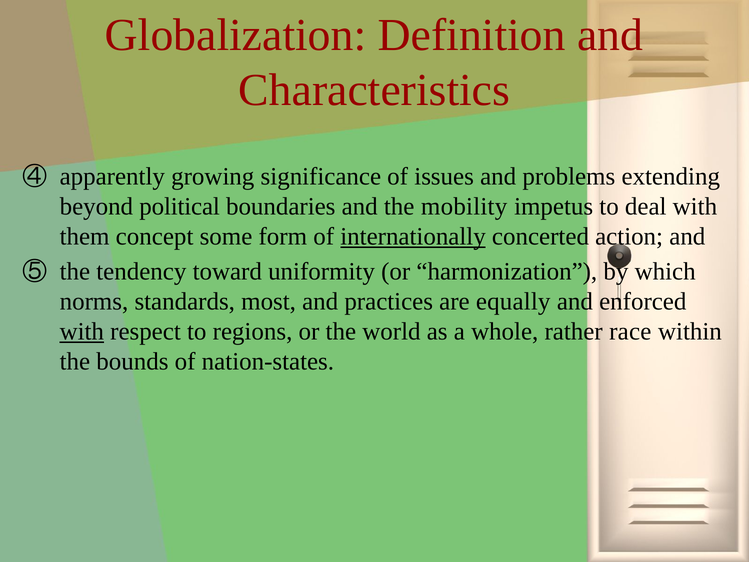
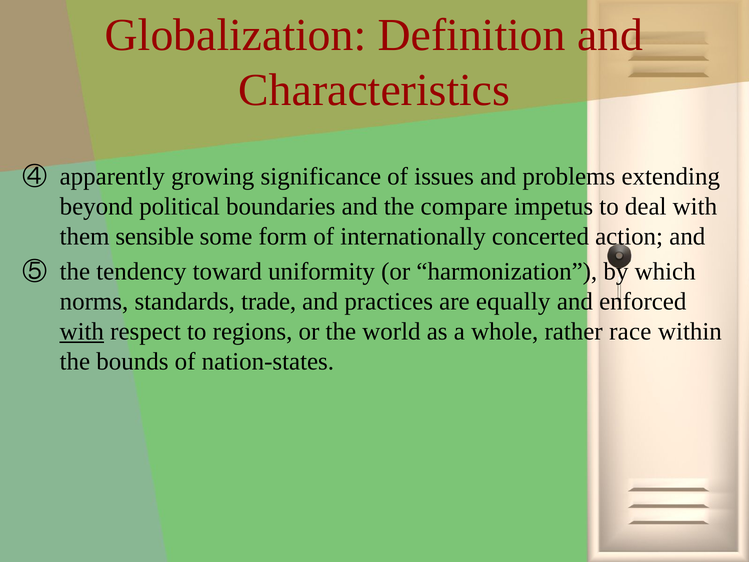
mobility: mobility -> compare
concept: concept -> sensible
internationally underline: present -> none
most: most -> trade
